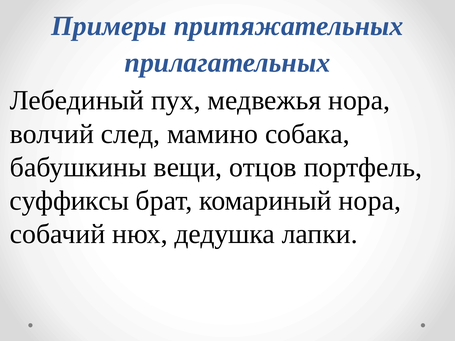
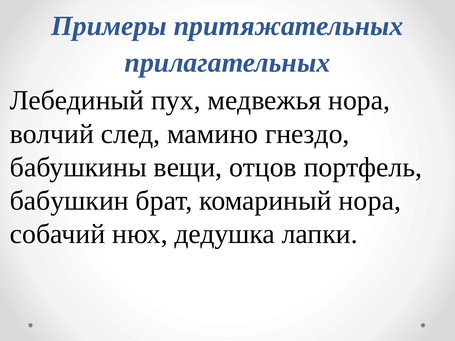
собака: собака -> гнездо
суффиксы: суффиксы -> бабушкин
